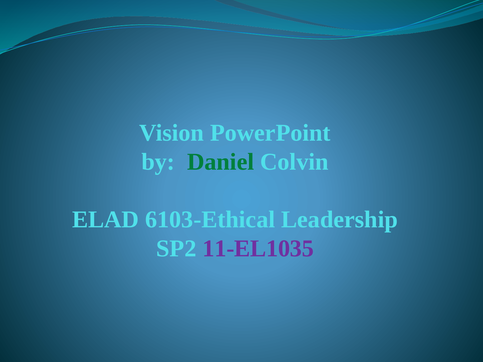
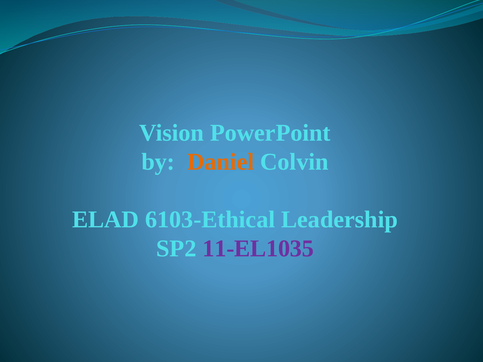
Daniel colour: green -> orange
